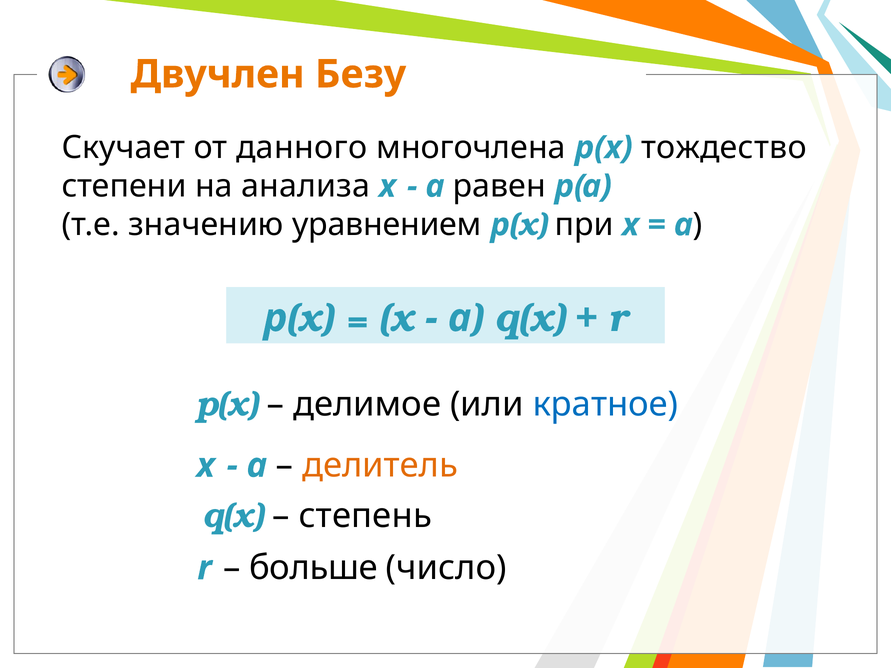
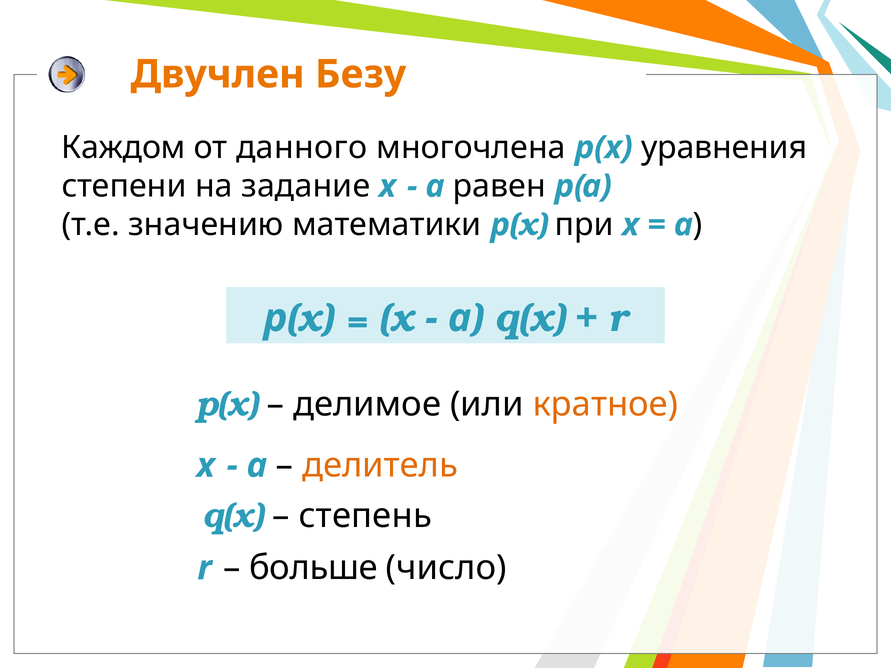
Скучает: Скучает -> Каждом
тождество: тождество -> уравнения
анализа: анализа -> задание
уравнением: уравнением -> математики
кратное colour: blue -> orange
